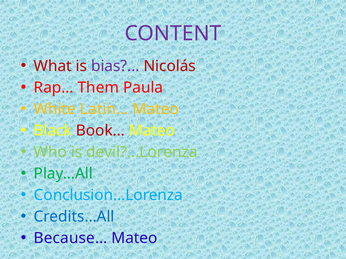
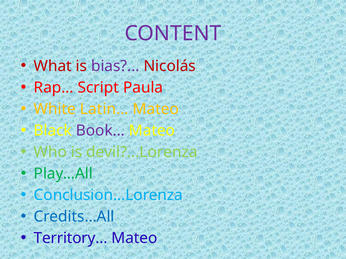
Them: Them -> Script
Book… colour: red -> purple
Because…: Because… -> Territory…
